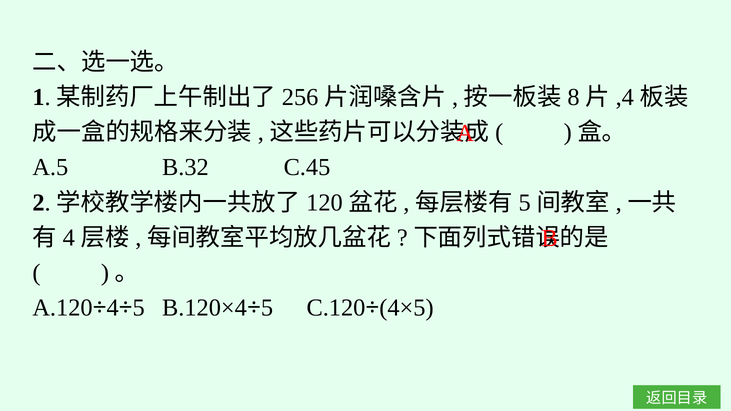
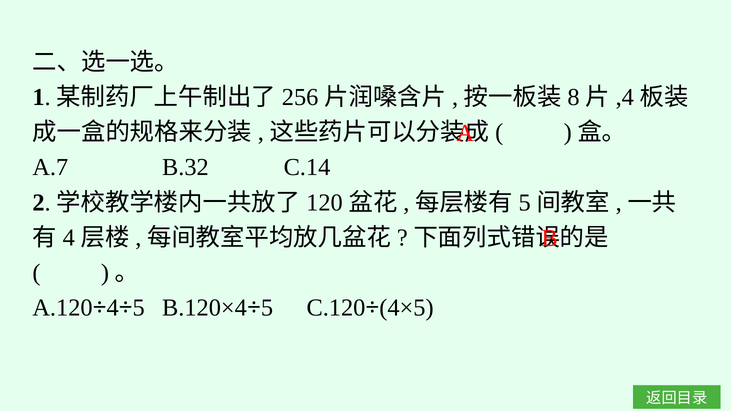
A.5: A.5 -> A.7
C.45: C.45 -> C.14
